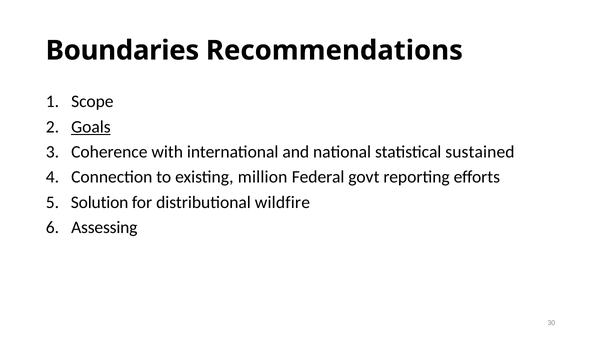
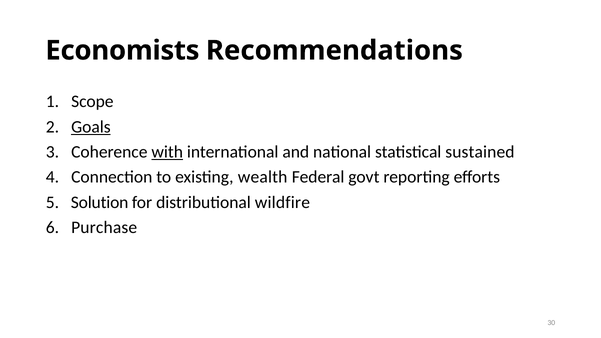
Boundaries: Boundaries -> Economists
with underline: none -> present
million: million -> wealth
Assessing: Assessing -> Purchase
